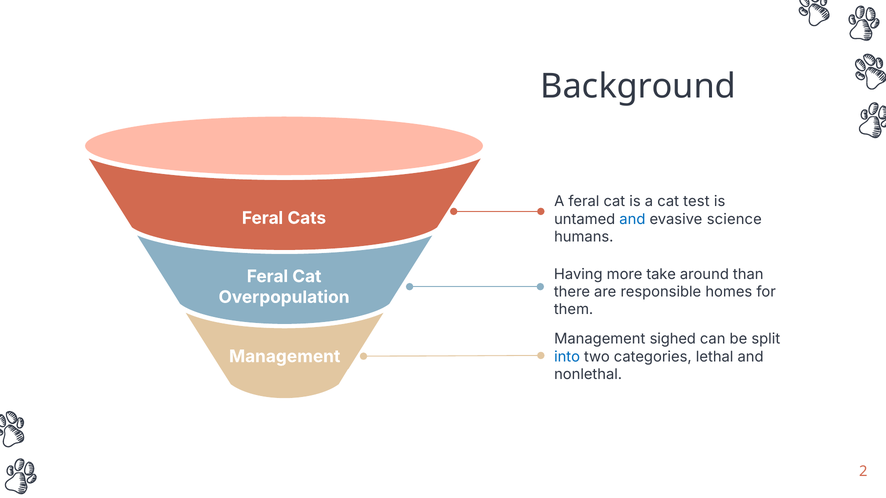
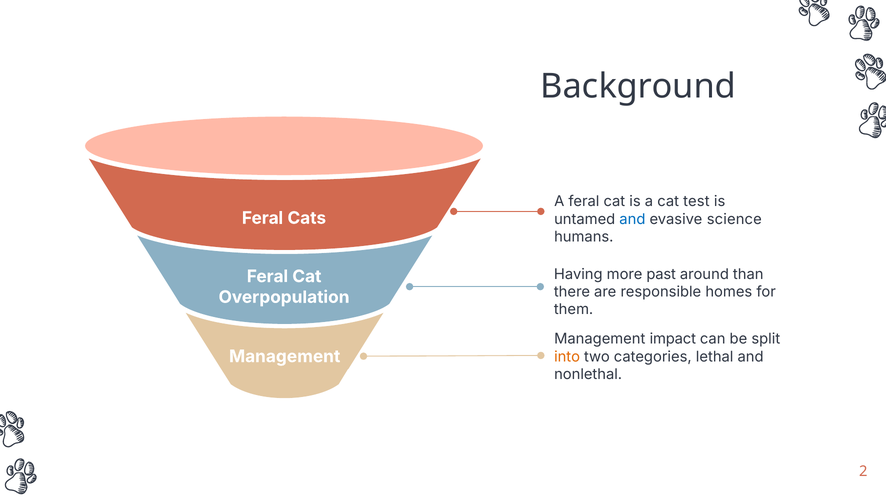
take: take -> past
sighed: sighed -> impact
into colour: blue -> orange
